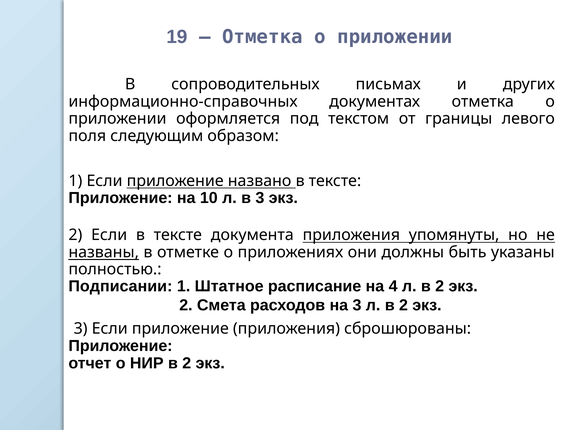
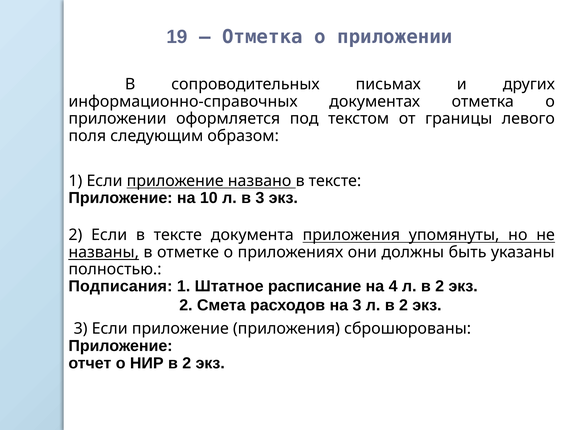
Подписании: Подписании -> Подписания
